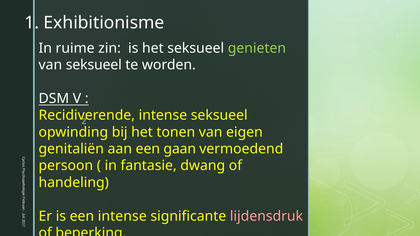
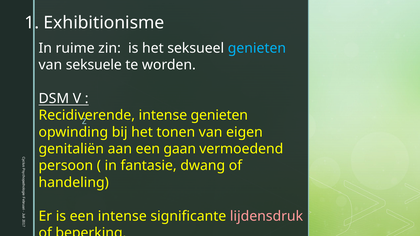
genieten at (257, 48) colour: light green -> light blue
van seksueel: seksueel -> seksuele
intense seksueel: seksueel -> genieten
